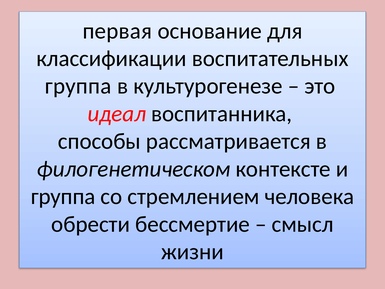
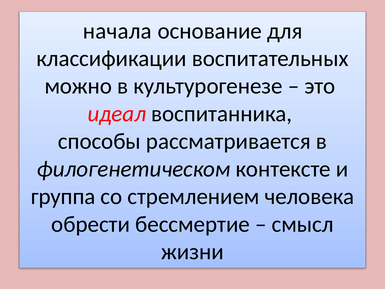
первая: первая -> начала
группа at (78, 86): группа -> можно
